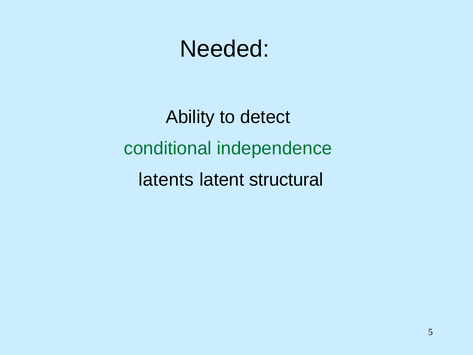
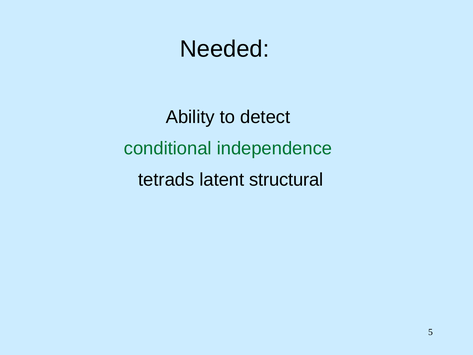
latents: latents -> tetrads
